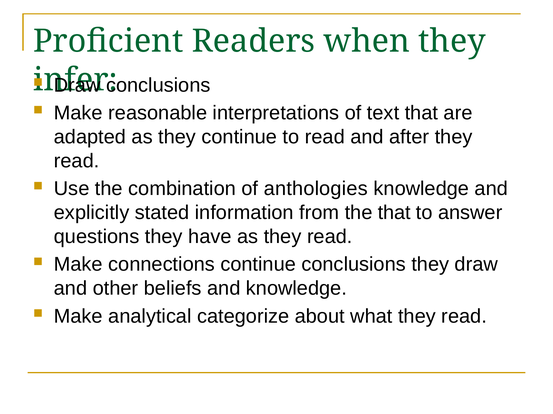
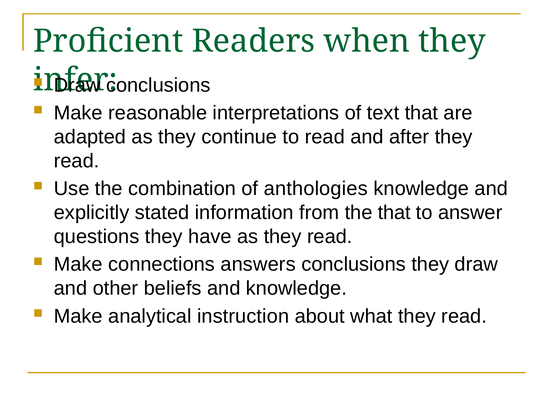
connections continue: continue -> answers
categorize: categorize -> instruction
